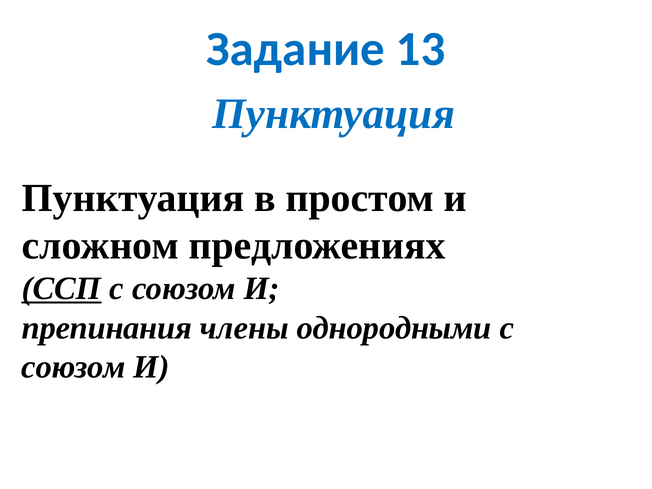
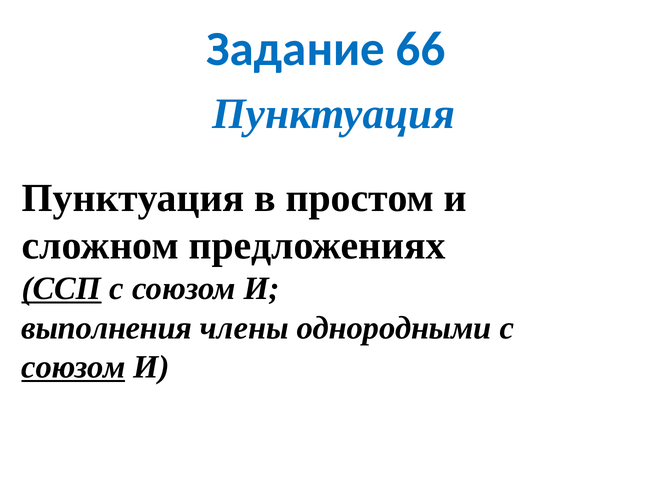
13: 13 -> 66
препинания: препинания -> выполнения
союзом at (74, 367) underline: none -> present
